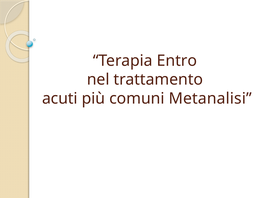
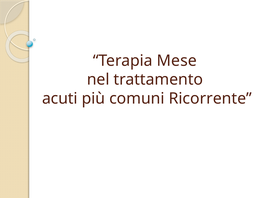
Entro: Entro -> Mese
Metanalisi: Metanalisi -> Ricorrente
